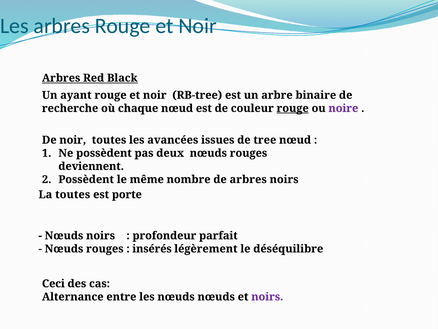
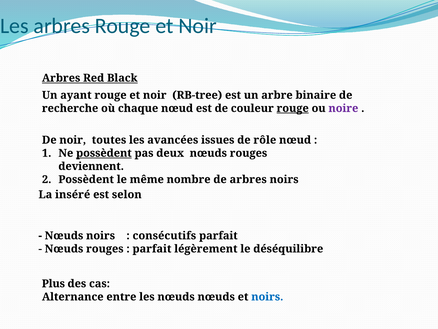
tree: tree -> rôle
possèdent at (104, 153) underline: none -> present
La toutes: toutes -> inséré
porte: porte -> selon
profondeur: profondeur -> consécutifs
insérés at (152, 248): insérés -> parfait
Ceci: Ceci -> Plus
noirs at (267, 296) colour: purple -> blue
